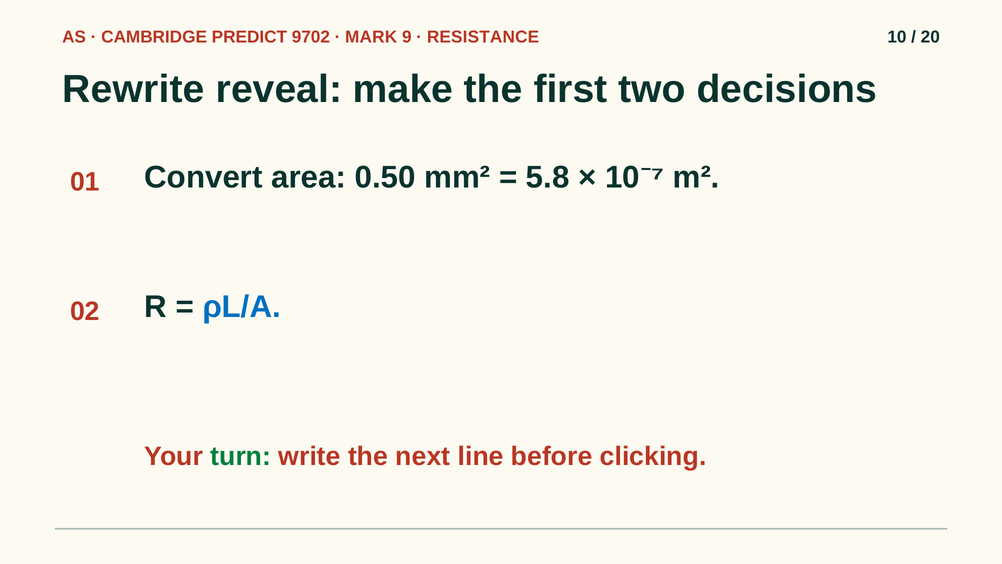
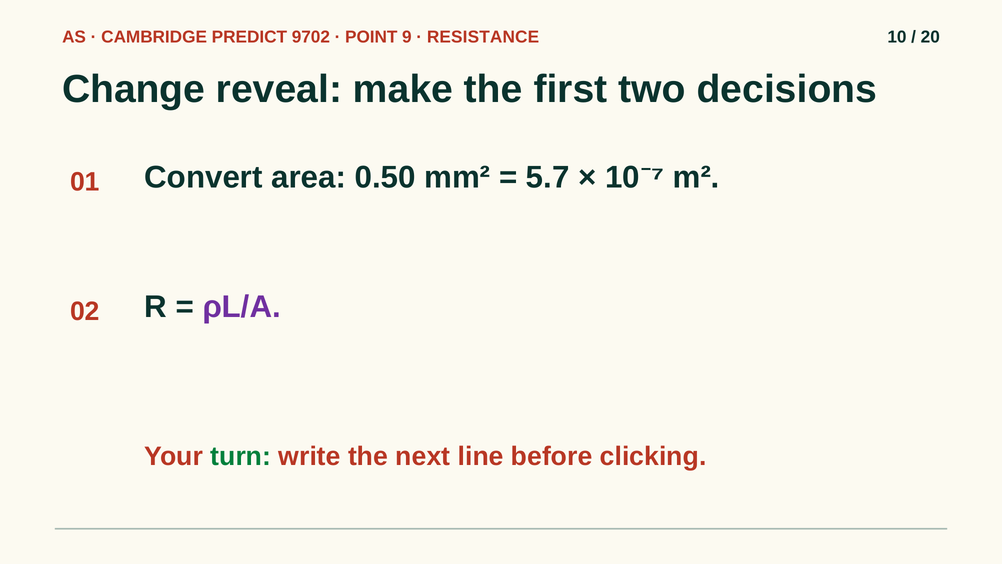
MARK: MARK -> POINT
Rewrite: Rewrite -> Change
5.8: 5.8 -> 5.7
ρL/A colour: blue -> purple
